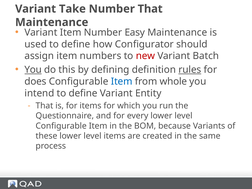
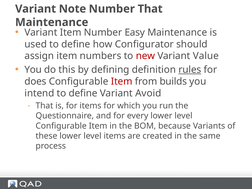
Take: Take -> Note
Batch: Batch -> Value
You at (33, 70) underline: present -> none
Item at (122, 81) colour: blue -> red
whole: whole -> builds
Entity: Entity -> Avoid
